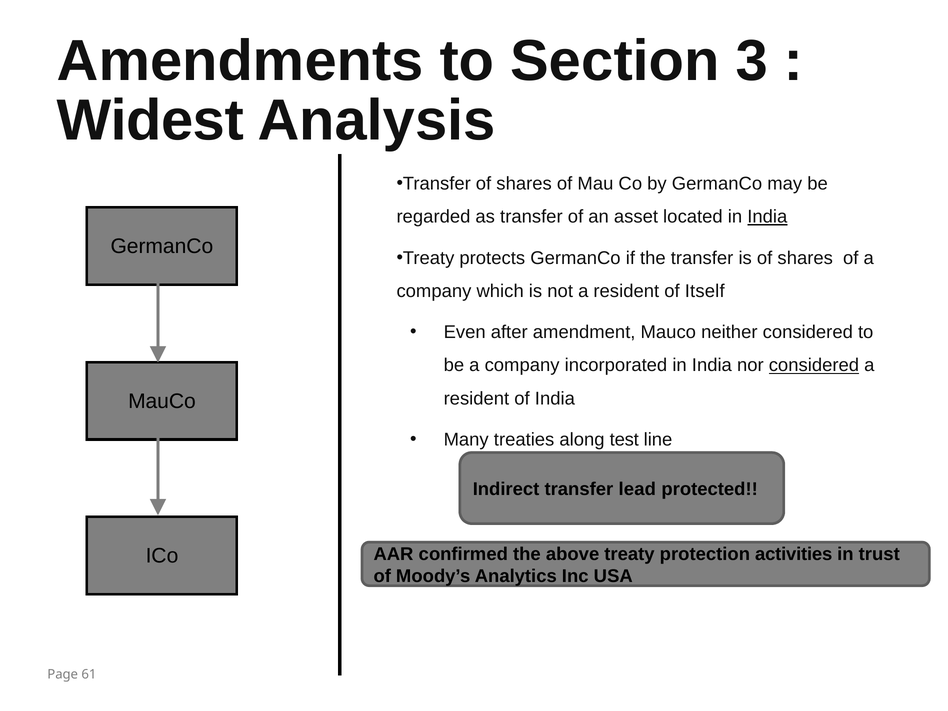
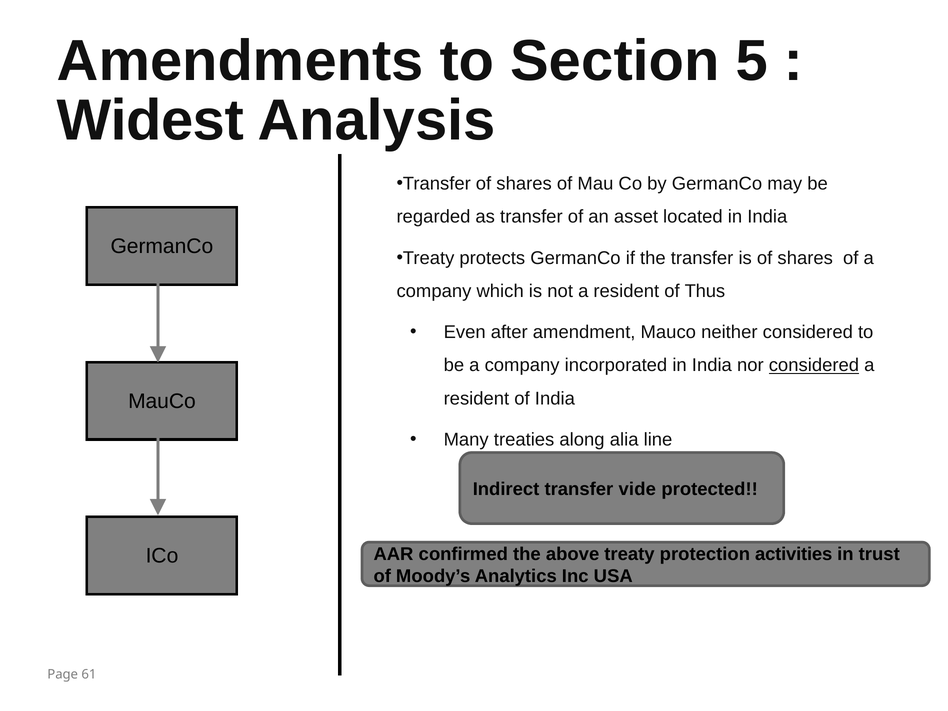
3: 3 -> 5
India at (767, 217) underline: present -> none
Itself: Itself -> Thus
test: test -> alia
lead: lead -> vide
